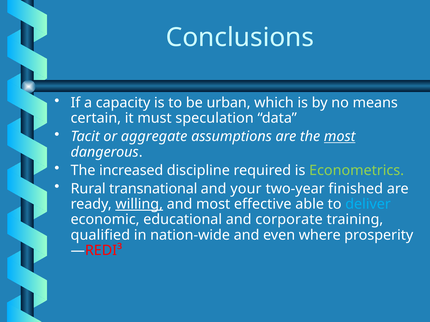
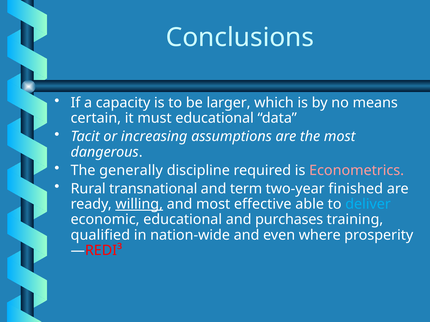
urban: urban -> larger
must speculation: speculation -> educational
aggregate: aggregate -> increasing
most at (340, 137) underline: present -> none
increased: increased -> generally
Econometrics colour: light green -> pink
your: your -> term
corporate: corporate -> purchases
